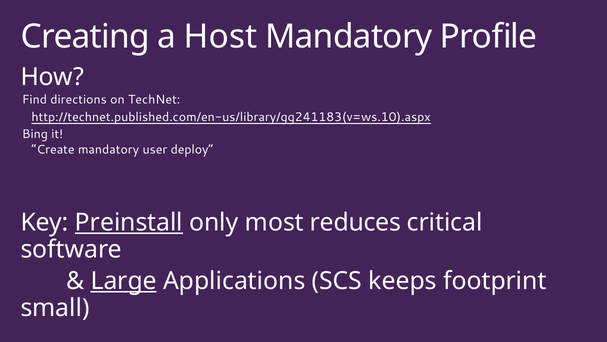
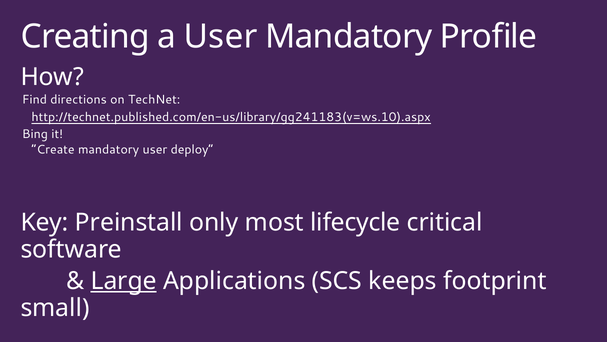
a Host: Host -> User
Preinstall underline: present -> none
reduces: reduces -> lifecycle
